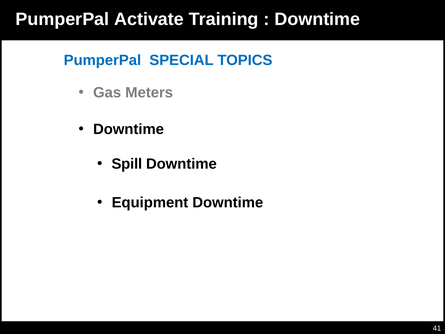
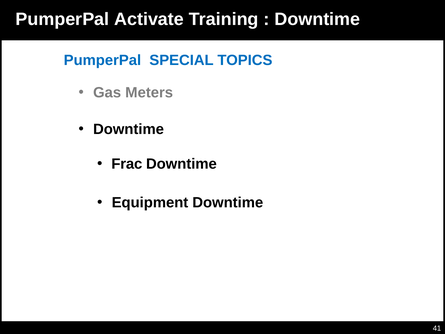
Spill: Spill -> Frac
